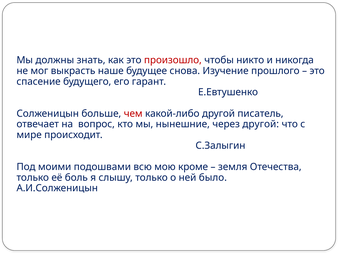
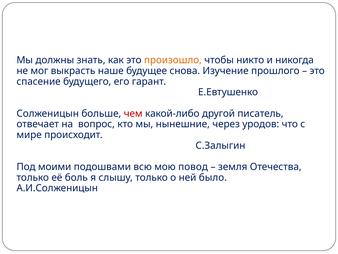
произошло colour: red -> orange
через другой: другой -> уродов
кроме: кроме -> повод
